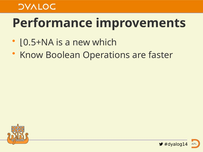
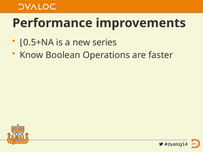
which: which -> series
